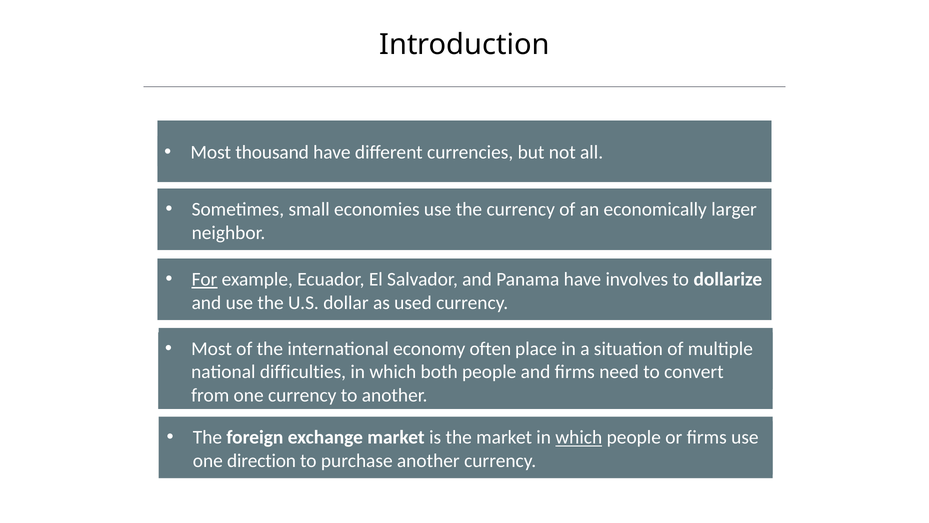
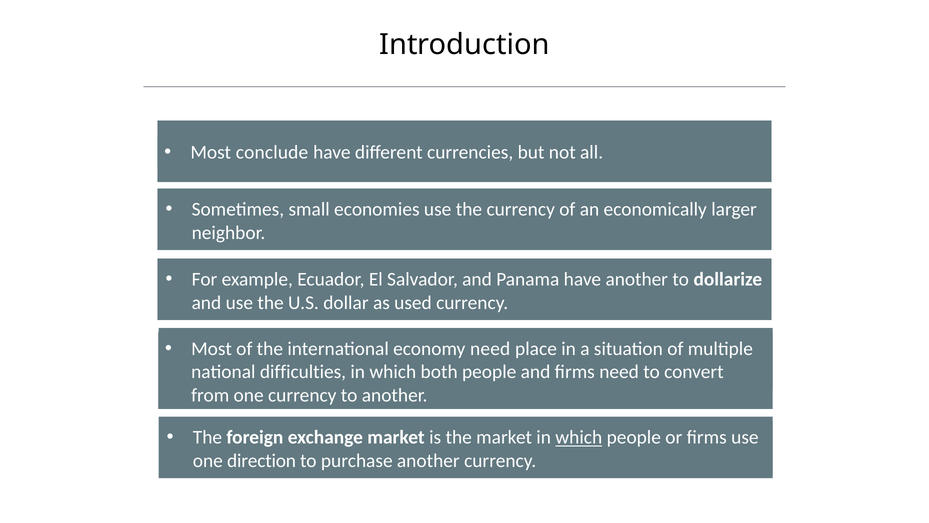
thousand: thousand -> conclude
For underline: present -> none
have involves: involves -> another
economy often: often -> need
